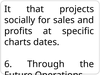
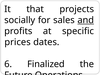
and underline: none -> present
charts: charts -> prices
Through: Through -> Finalized
